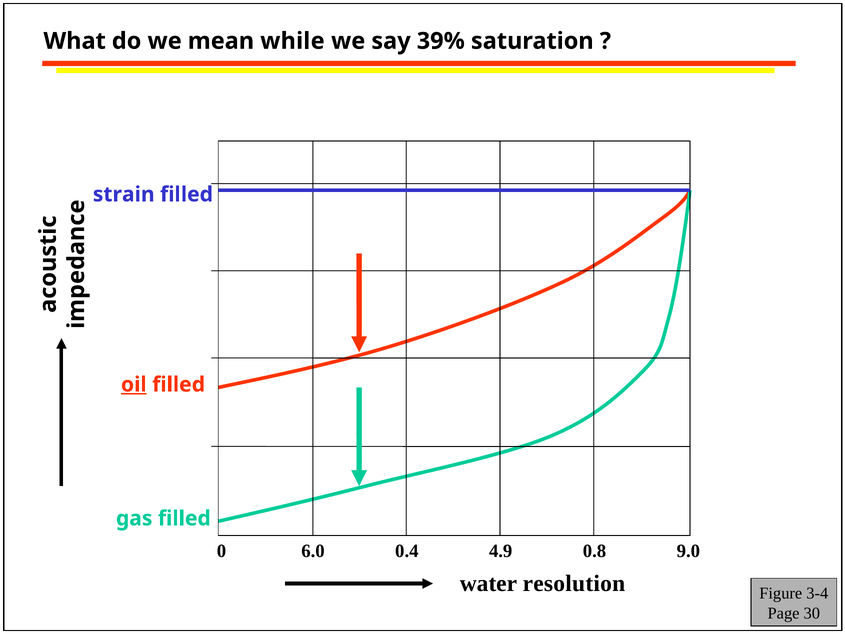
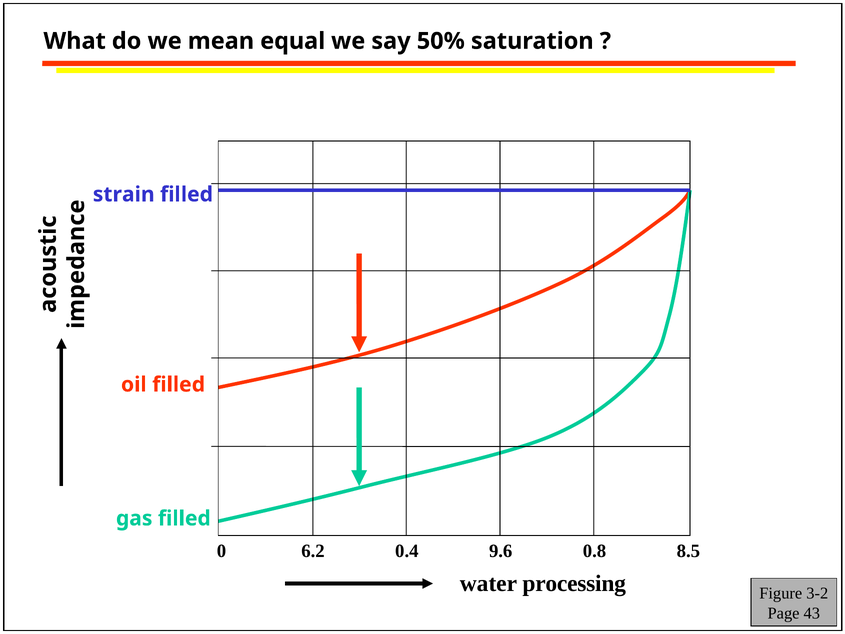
while: while -> equal
39%: 39% -> 50%
oil underline: present -> none
6.0: 6.0 -> 6.2
4.9: 4.9 -> 9.6
9.0: 9.0 -> 8.5
resolution: resolution -> processing
3-4: 3-4 -> 3-2
30: 30 -> 43
